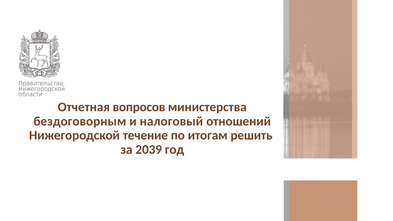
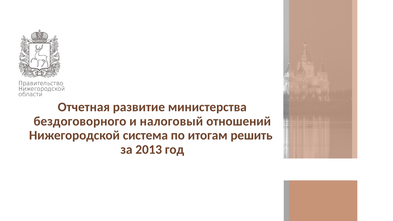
вопросов: вопросов -> развитие
бездоговорным: бездоговорным -> бездоговорного
течение: течение -> система
2039: 2039 -> 2013
